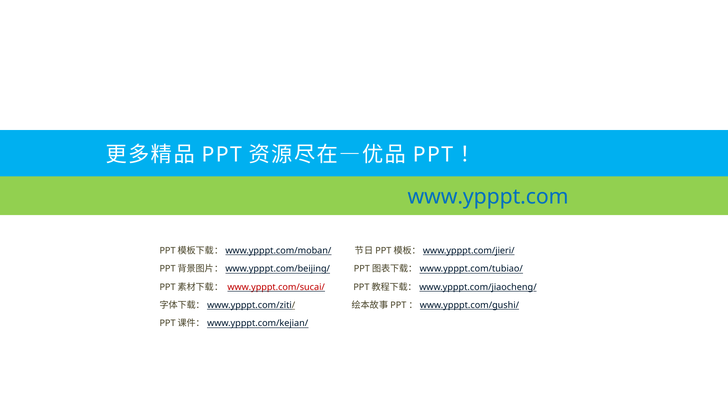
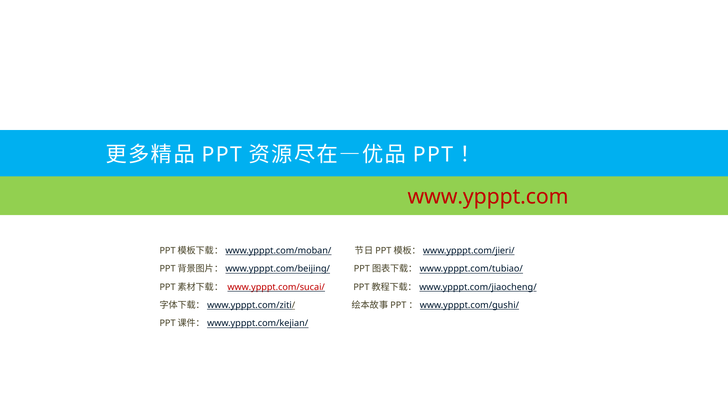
www.ypppt.com colour: blue -> red
